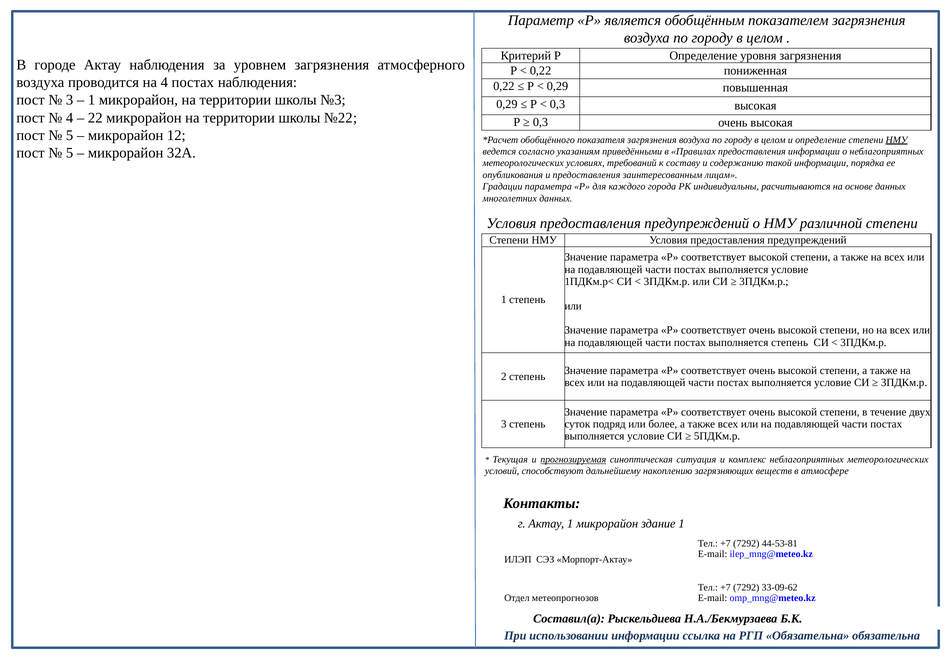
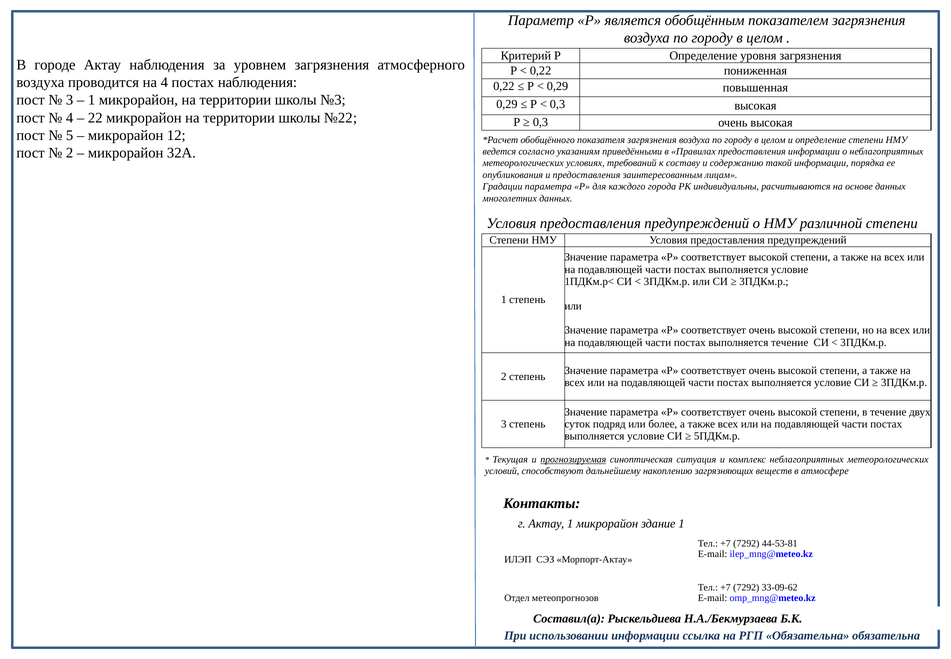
НМУ at (897, 140) underline: present -> none
5 at (70, 153): 5 -> 2
выполняется степень: степень -> течение
